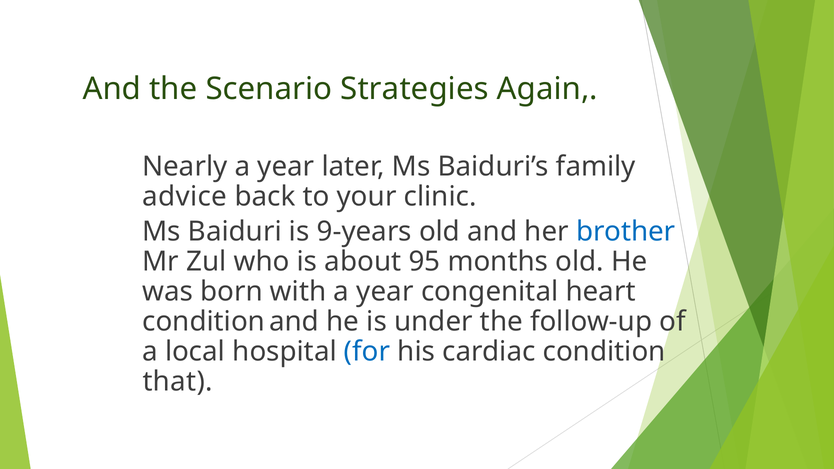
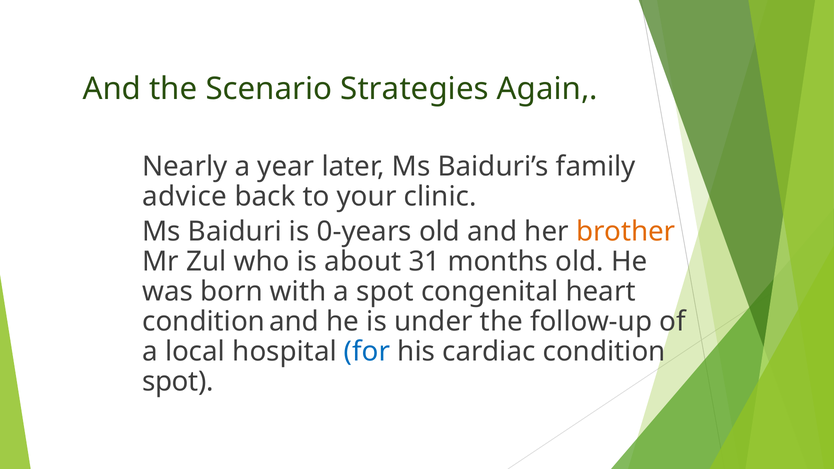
9-years: 9-years -> 0-years
brother colour: blue -> orange
95: 95 -> 31
with a year: year -> spot
that at (178, 382): that -> spot
